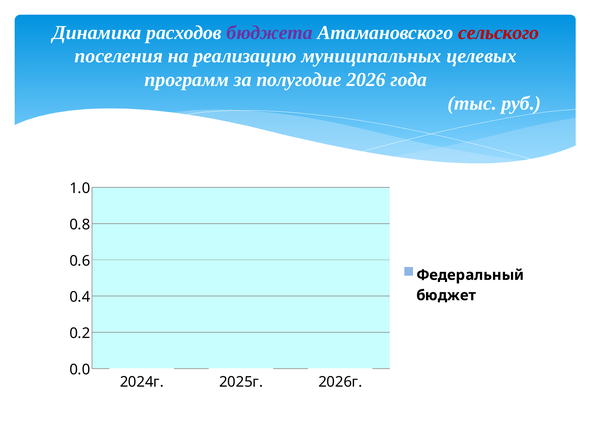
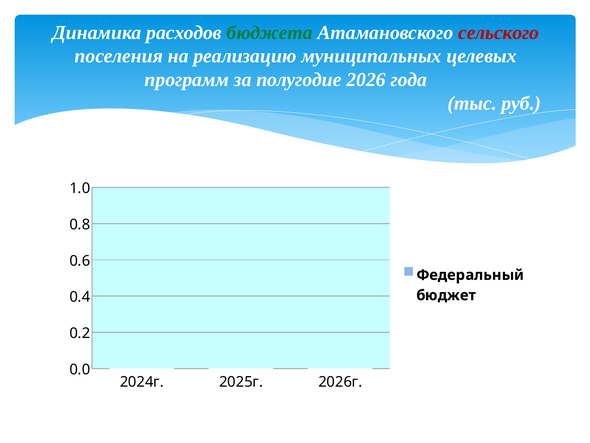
бюджета colour: purple -> green
